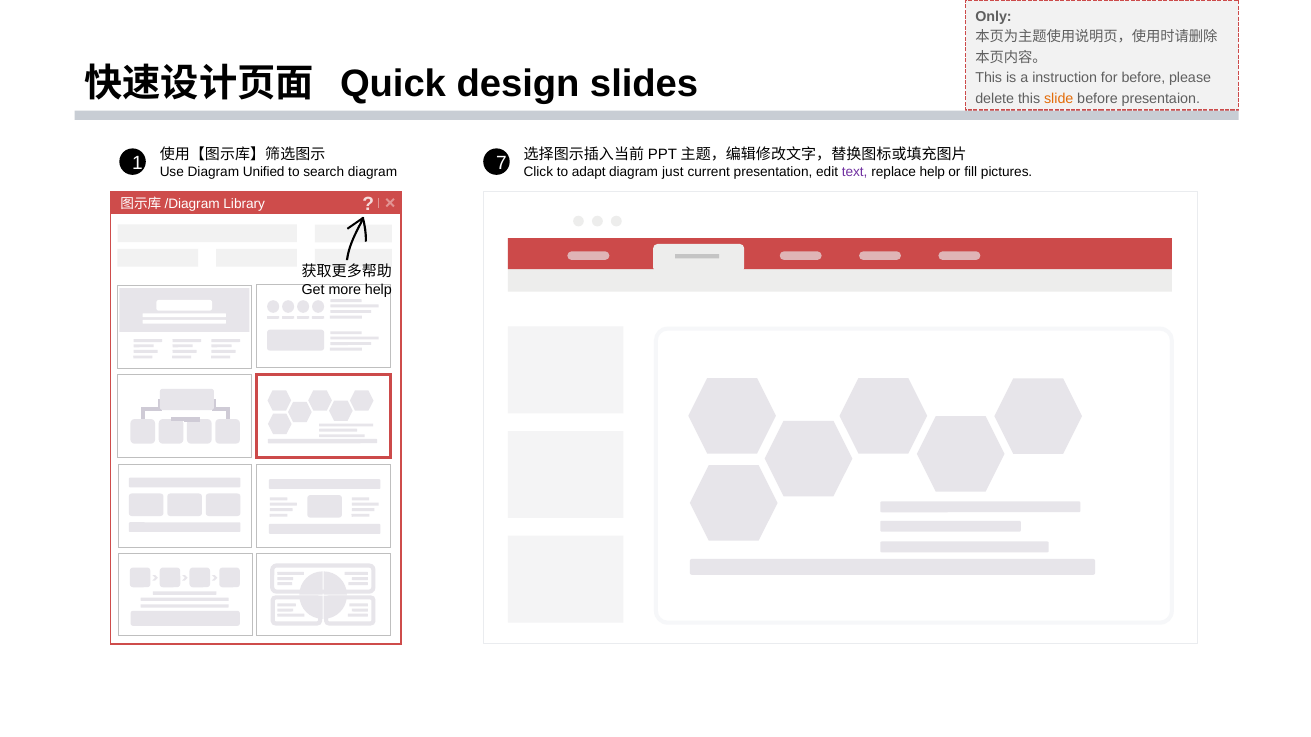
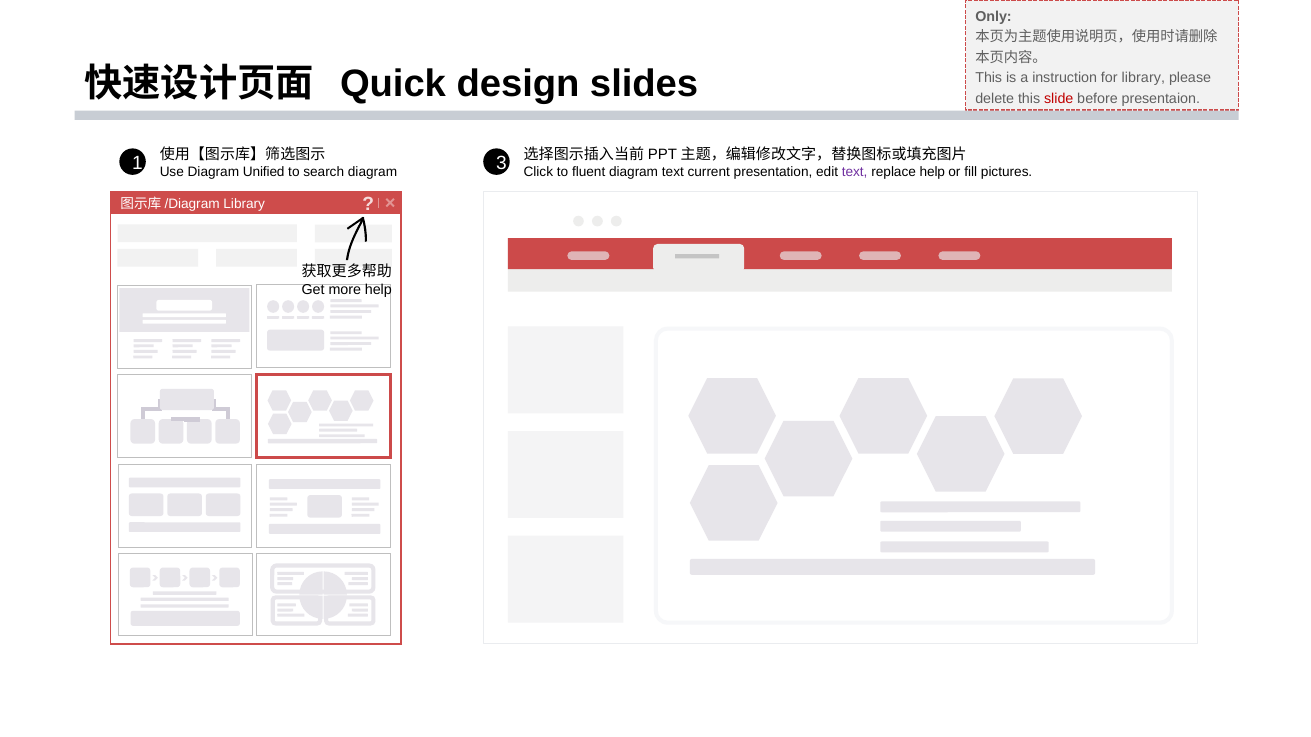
for before: before -> library
slide colour: orange -> red
7: 7 -> 3
adapt: adapt -> fluent
diagram just: just -> text
